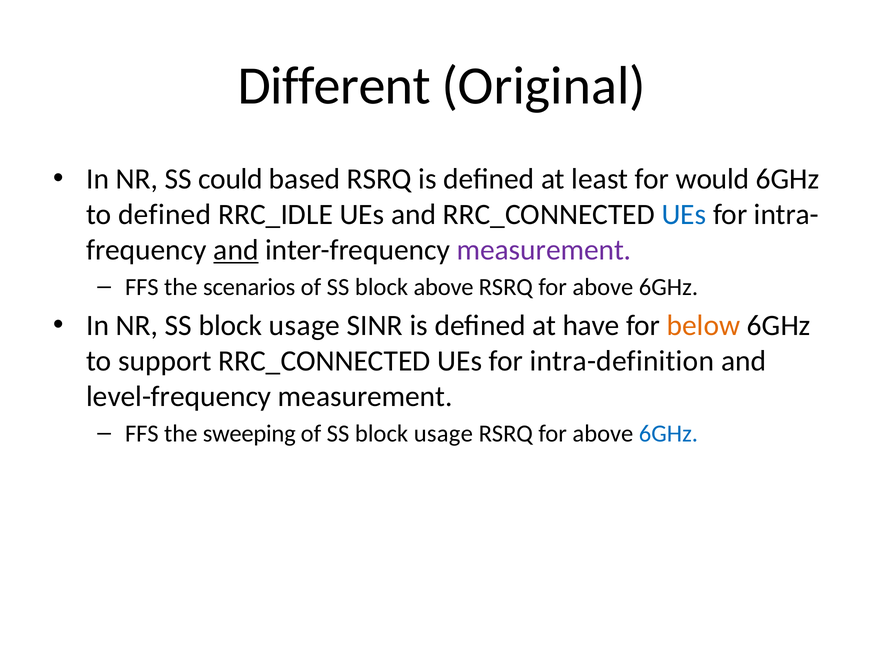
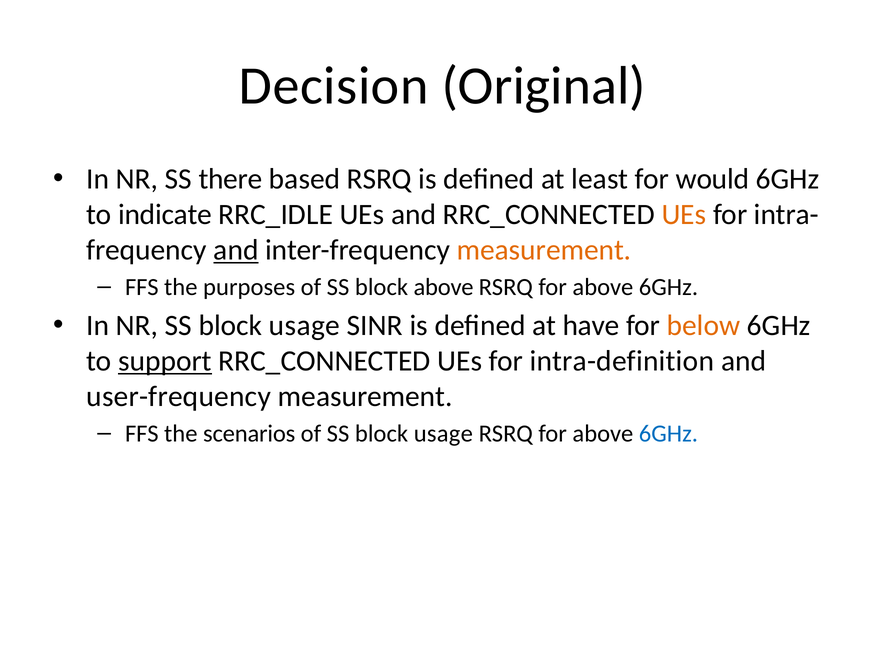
Different: Different -> Decision
could: could -> there
to defined: defined -> indicate
UEs at (684, 214) colour: blue -> orange
measurement at (544, 250) colour: purple -> orange
scenarios: scenarios -> purposes
support underline: none -> present
level-frequency: level-frequency -> user-frequency
sweeping: sweeping -> scenarios
